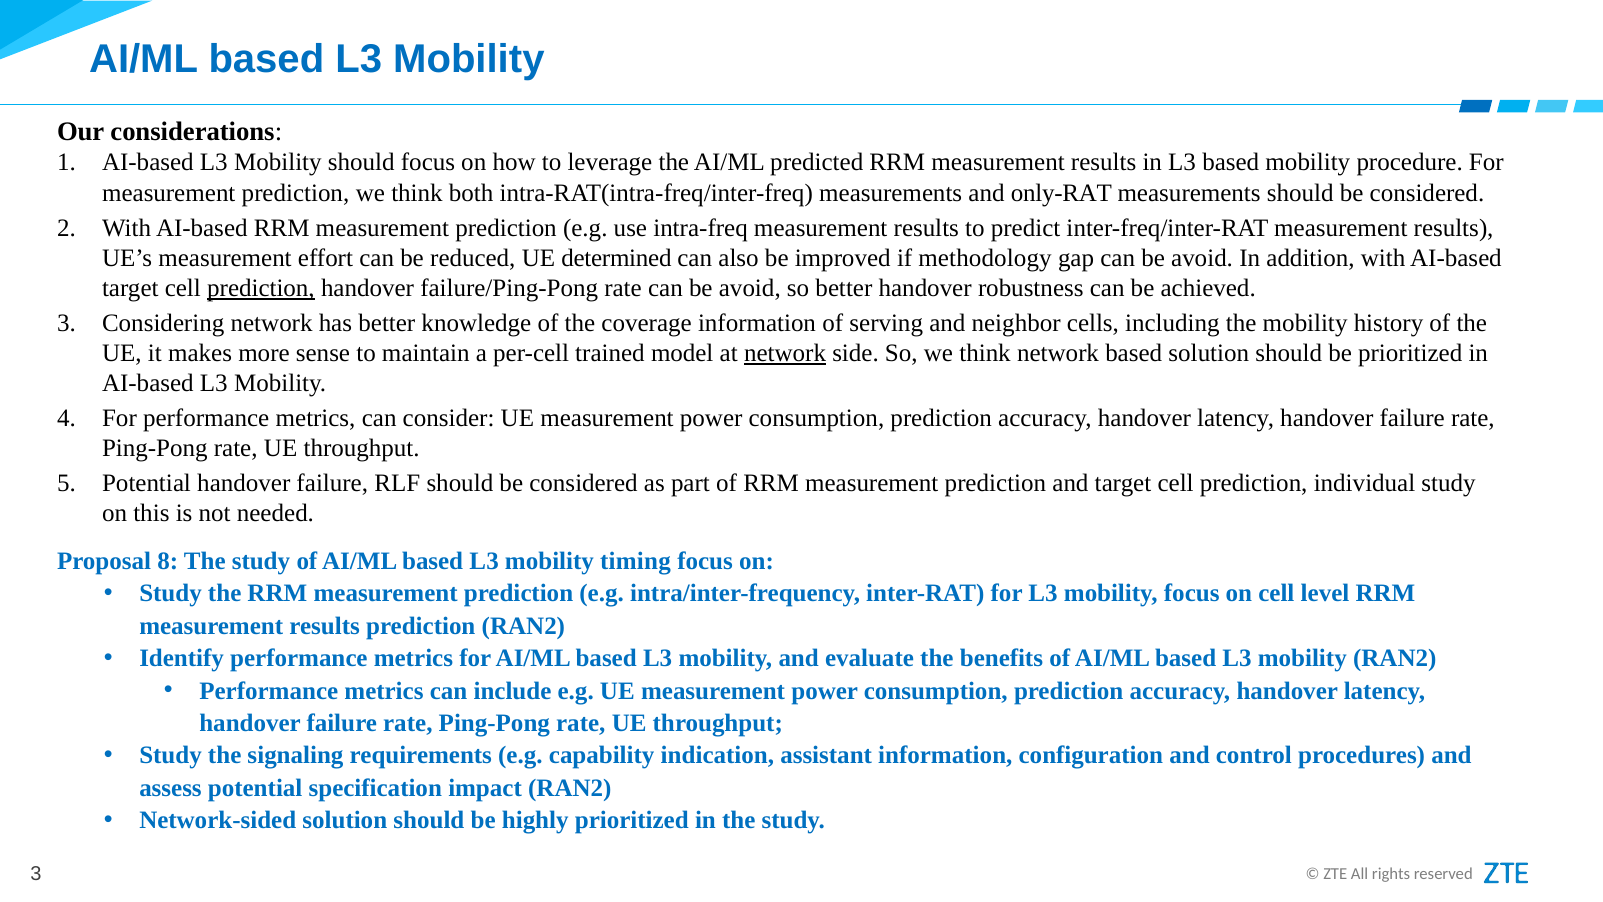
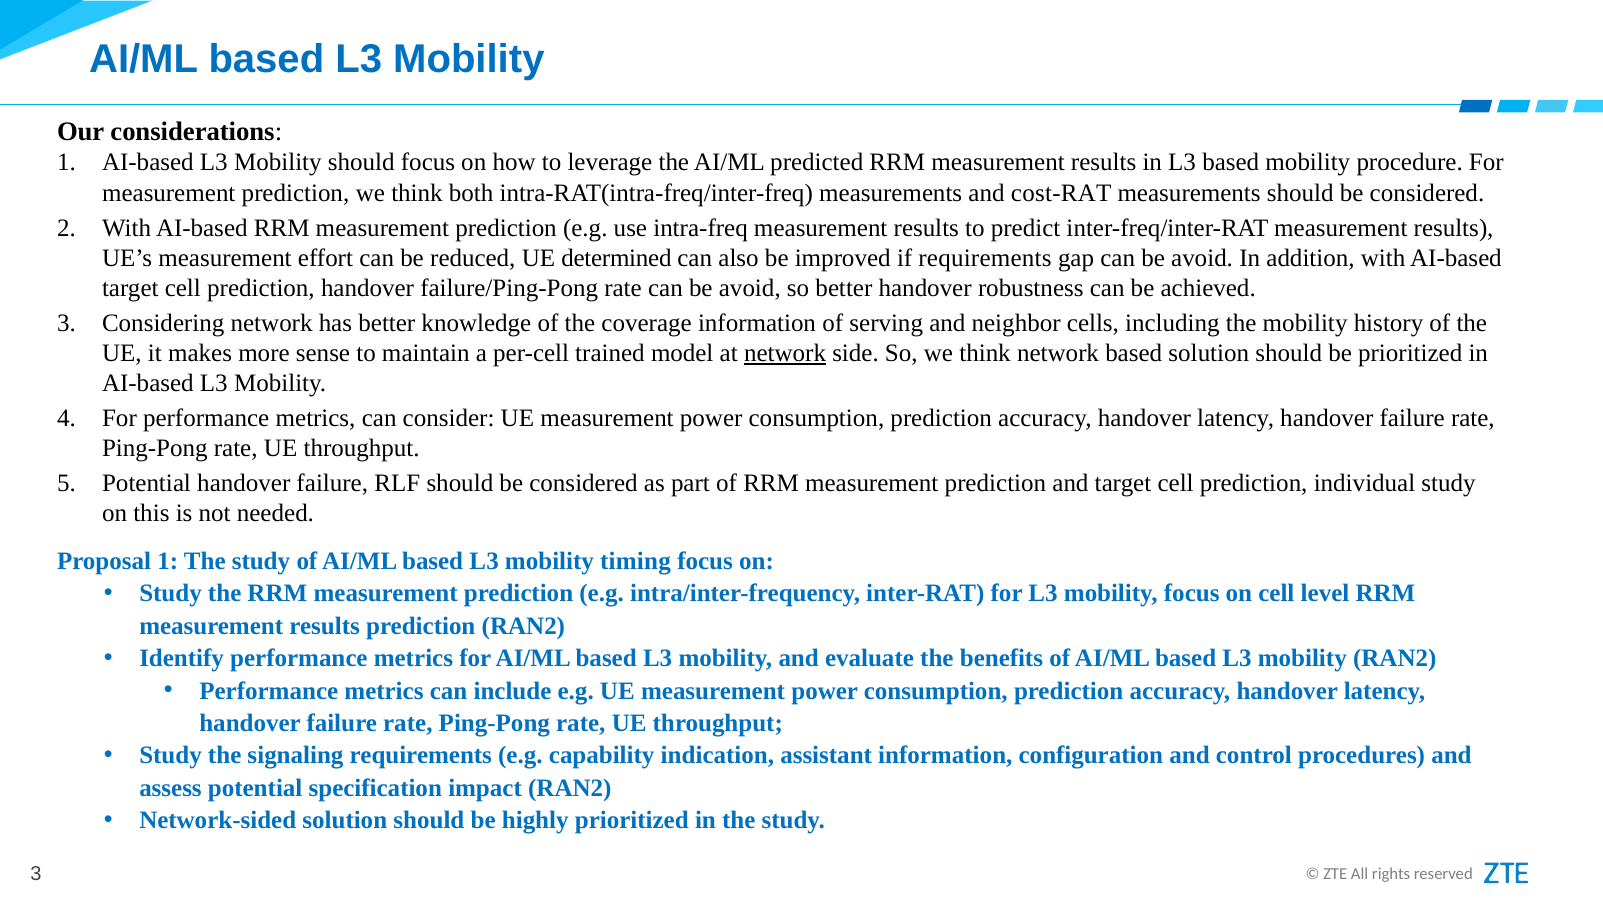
only-RAT: only-RAT -> cost-RAT
if methodology: methodology -> requirements
prediction at (261, 288) underline: present -> none
Proposal 8: 8 -> 1
